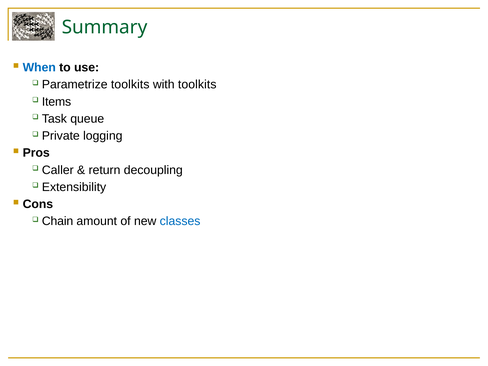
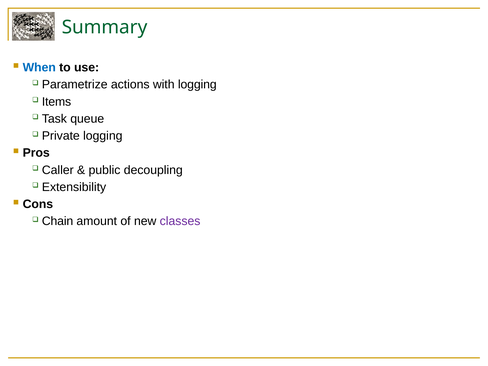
Parametrize toolkits: toolkits -> actions
with toolkits: toolkits -> logging
return: return -> public
classes colour: blue -> purple
